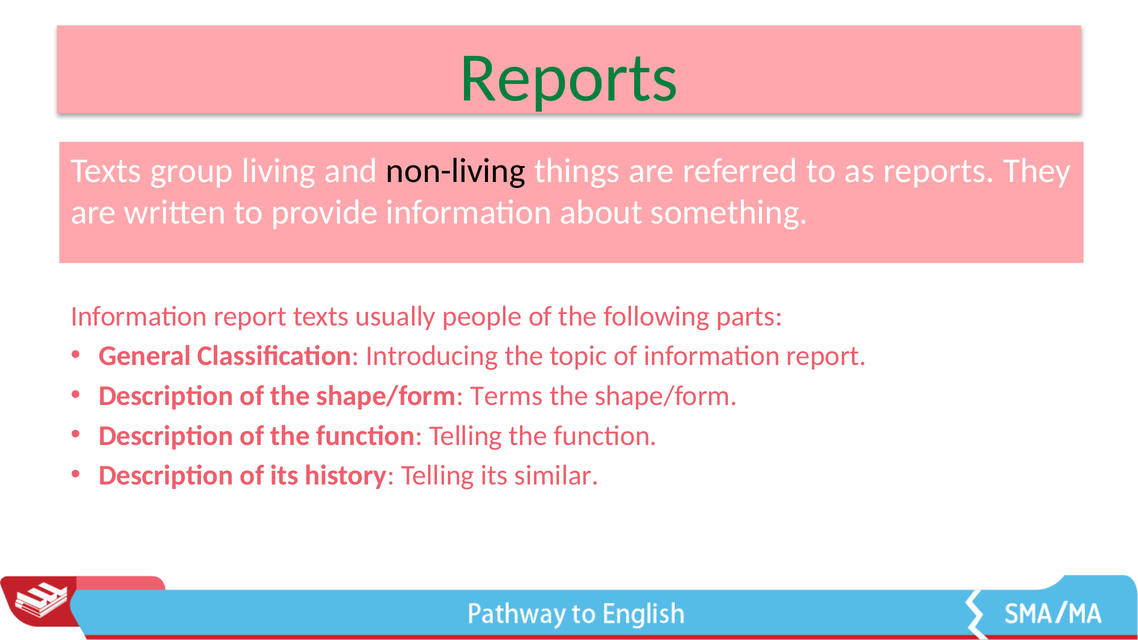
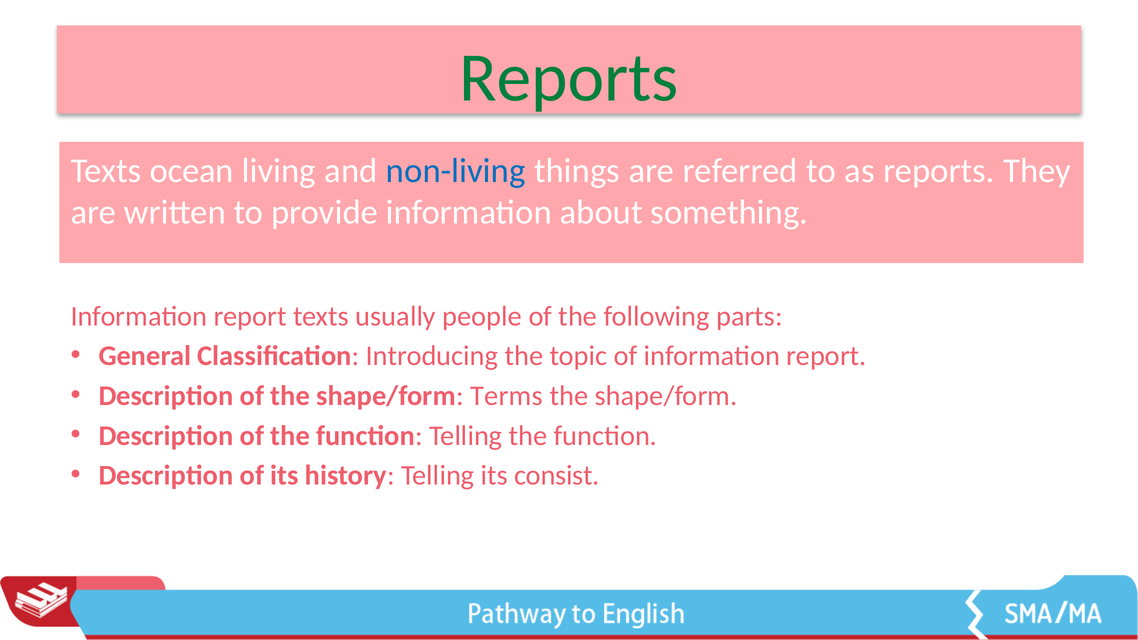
group: group -> ocean
non-living colour: black -> blue
similar: similar -> consist
